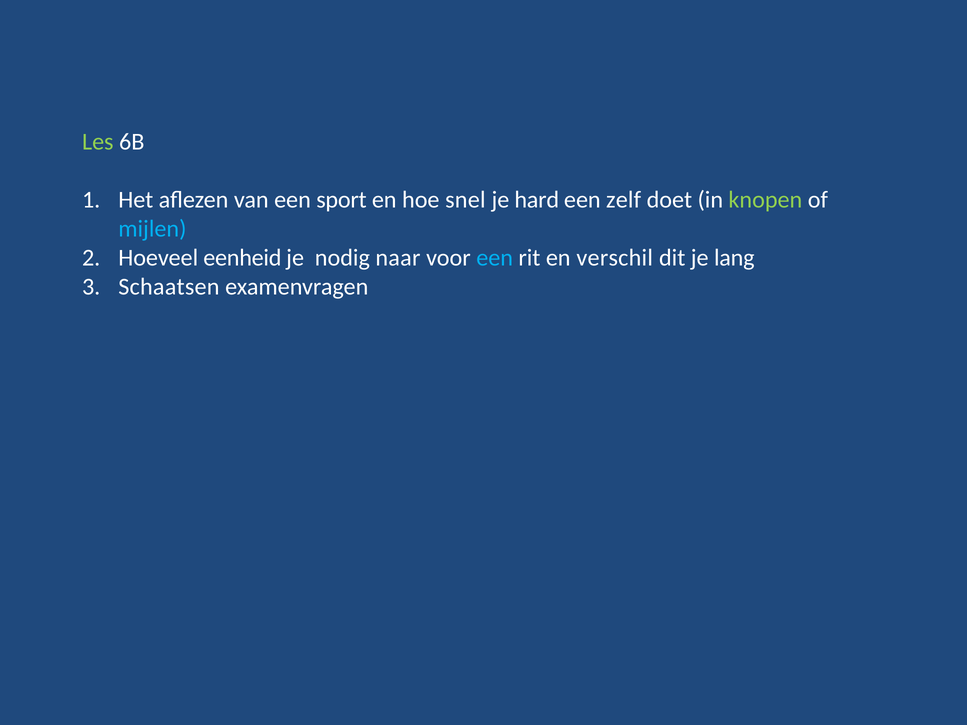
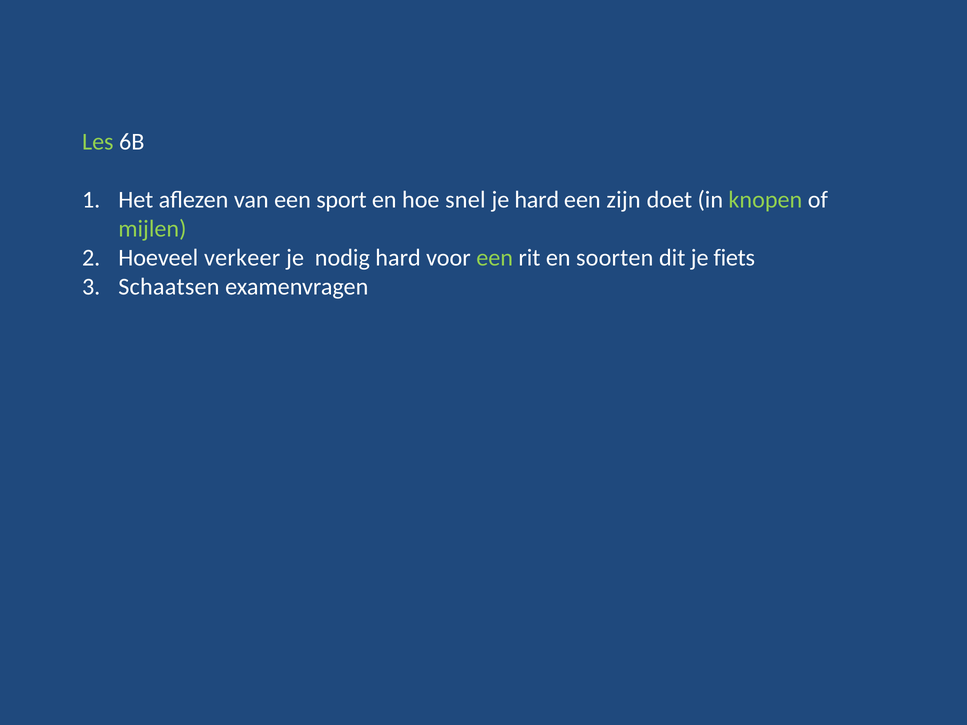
zelf: zelf -> zijn
mijlen colour: light blue -> light green
eenheid: eenheid -> verkeer
nodig naar: naar -> hard
een at (495, 258) colour: light blue -> light green
verschil: verschil -> soorten
lang: lang -> fiets
